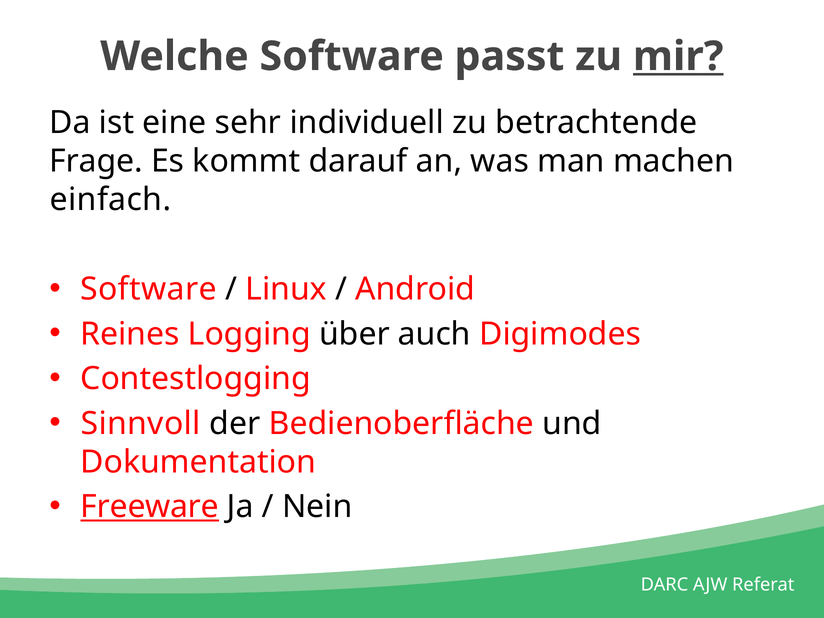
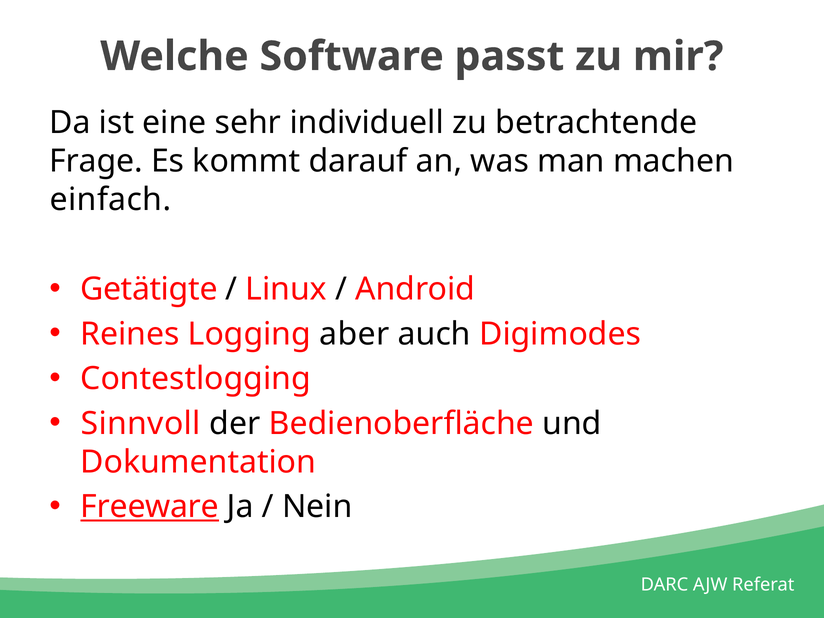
mir underline: present -> none
Software at (149, 289): Software -> Getätigte
über: über -> aber
